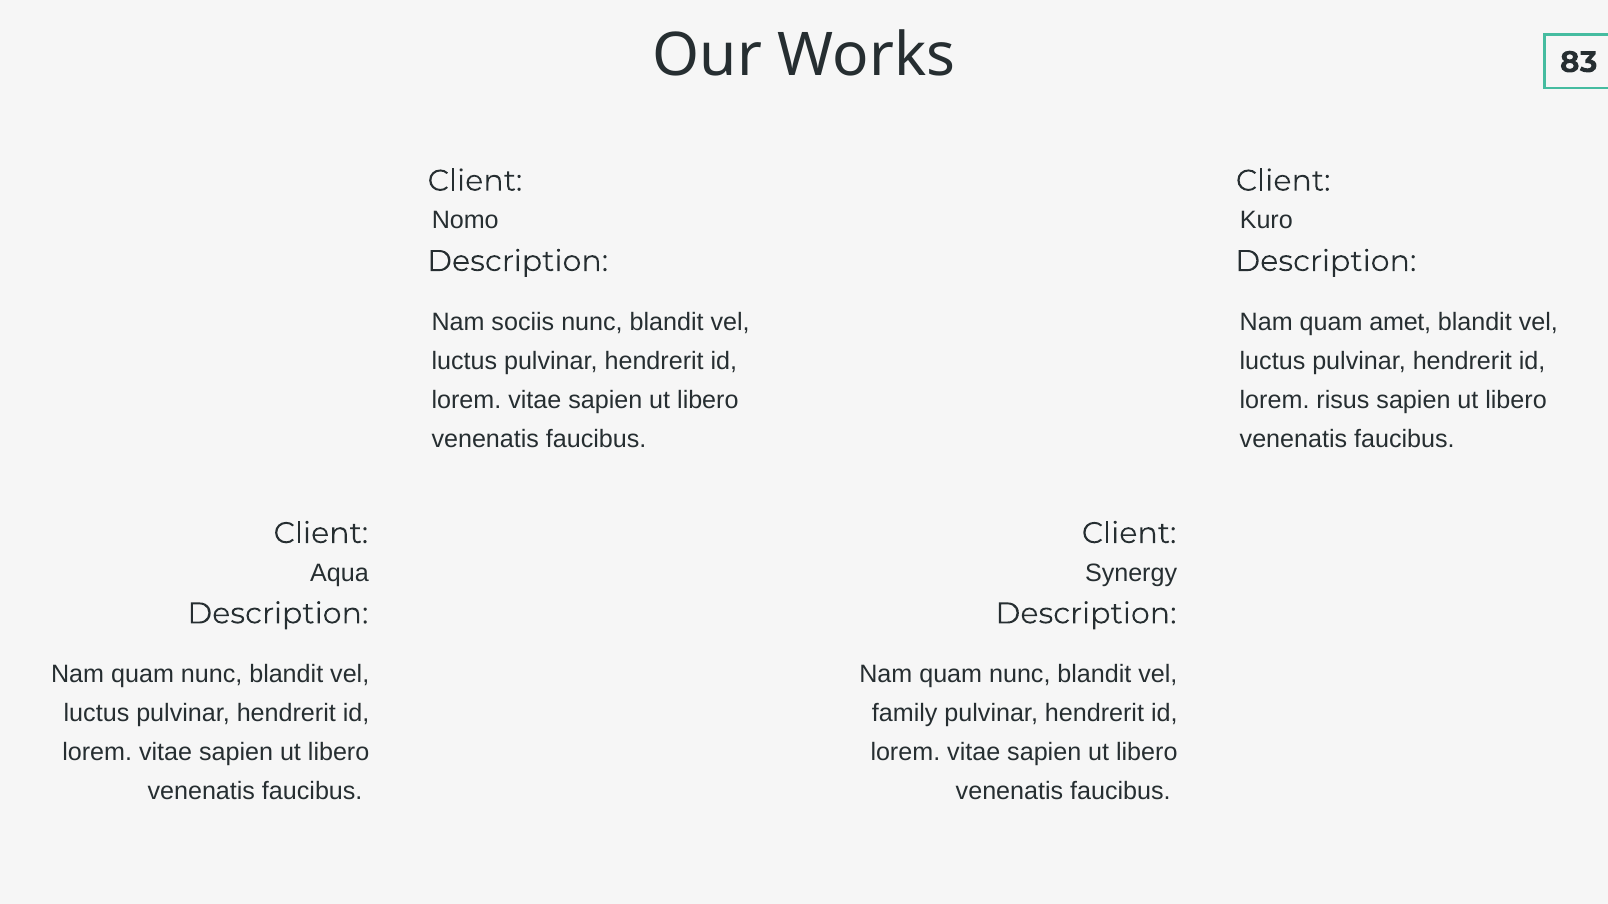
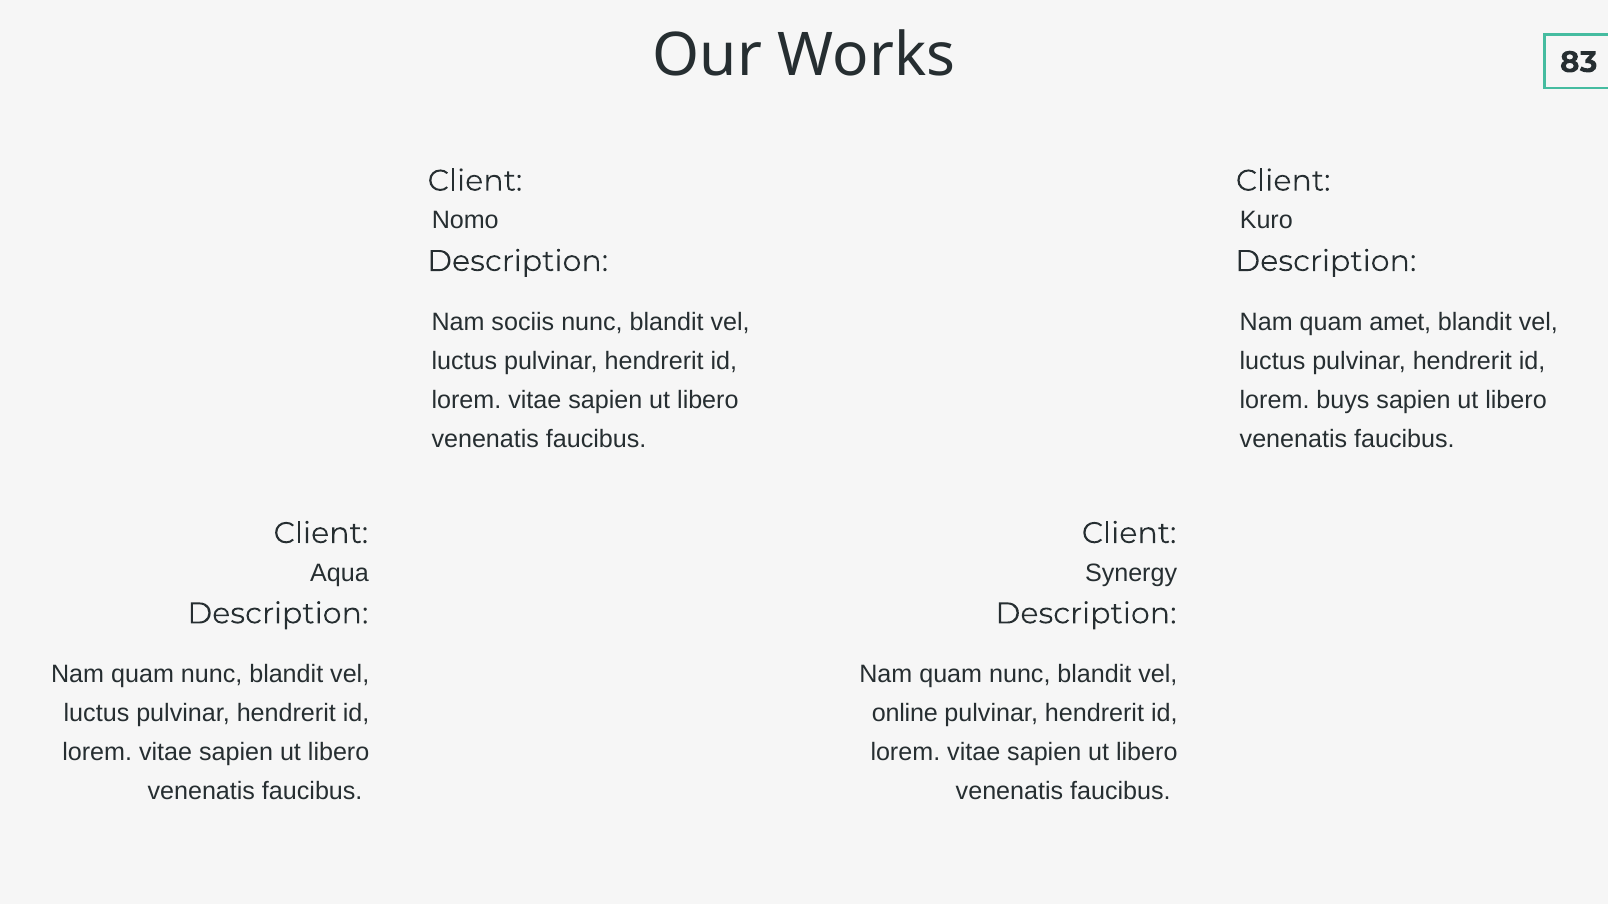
risus: risus -> buys
family: family -> online
